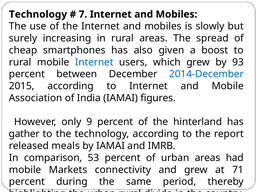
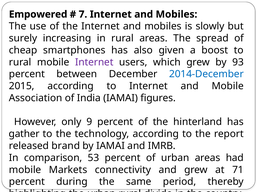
Technology at (38, 14): Technology -> Empowered
Internet at (94, 62) colour: blue -> purple
meals: meals -> brand
